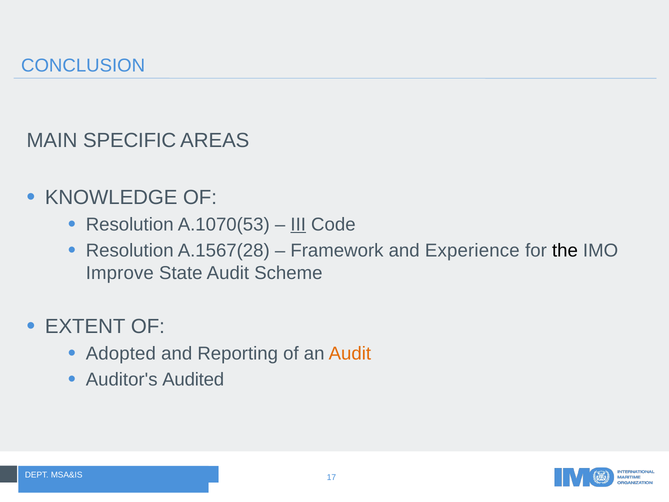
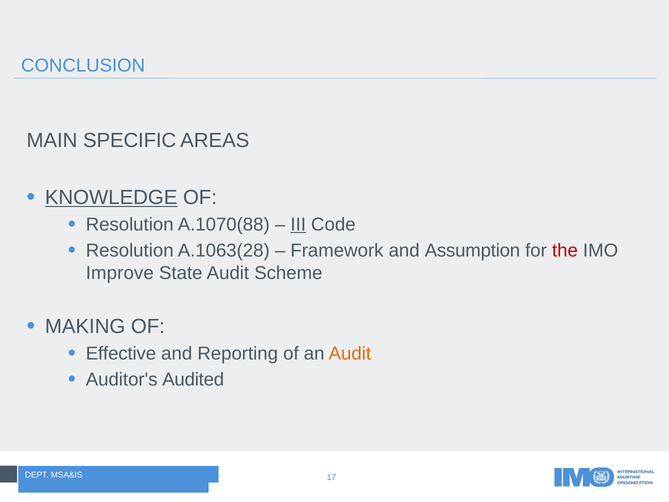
KNOWLEDGE underline: none -> present
A.1070(53: A.1070(53 -> A.1070(88
A.1567(28: A.1567(28 -> A.1063(28
Experience: Experience -> Assumption
the colour: black -> red
EXTENT: EXTENT -> MAKING
Adopted: Adopted -> Effective
